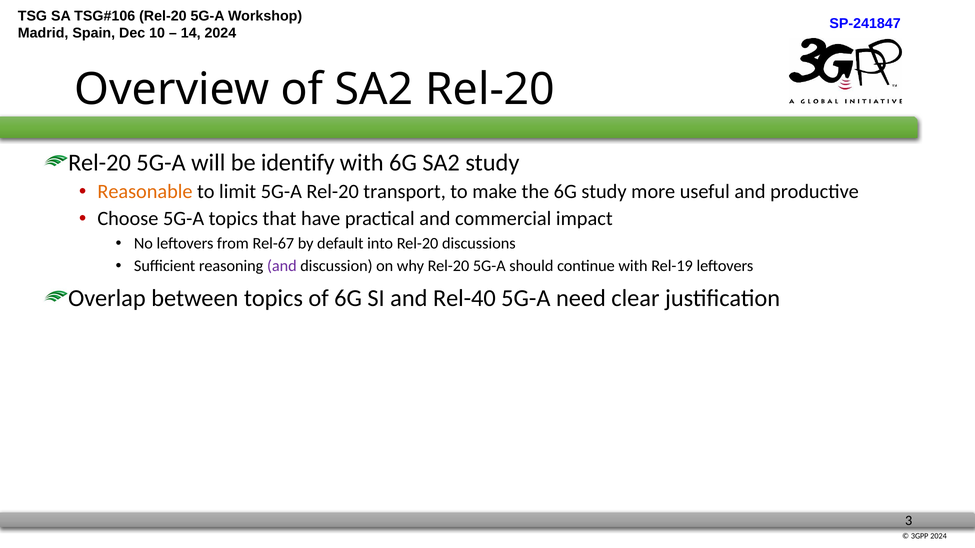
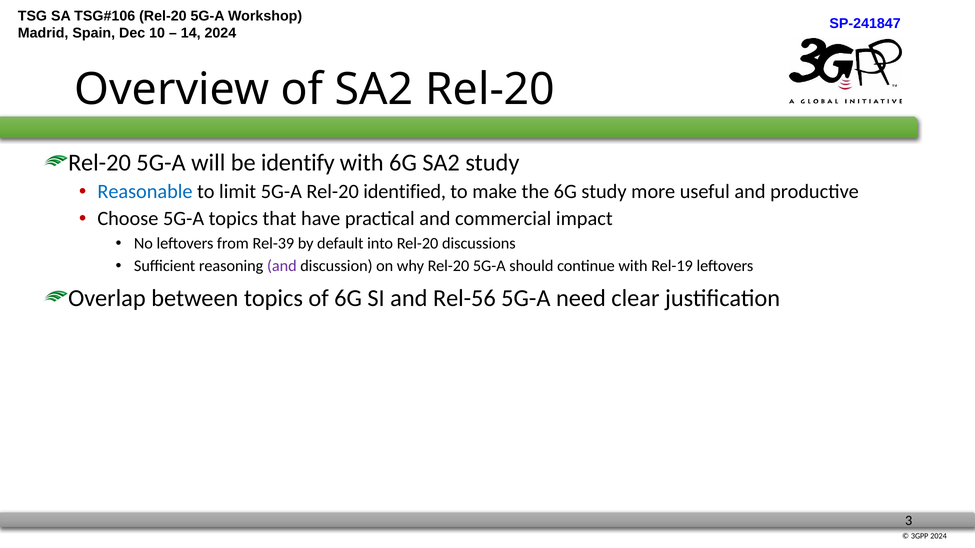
Reasonable colour: orange -> blue
transport: transport -> identified
Rel-67: Rel-67 -> Rel-39
Rel-40: Rel-40 -> Rel-56
